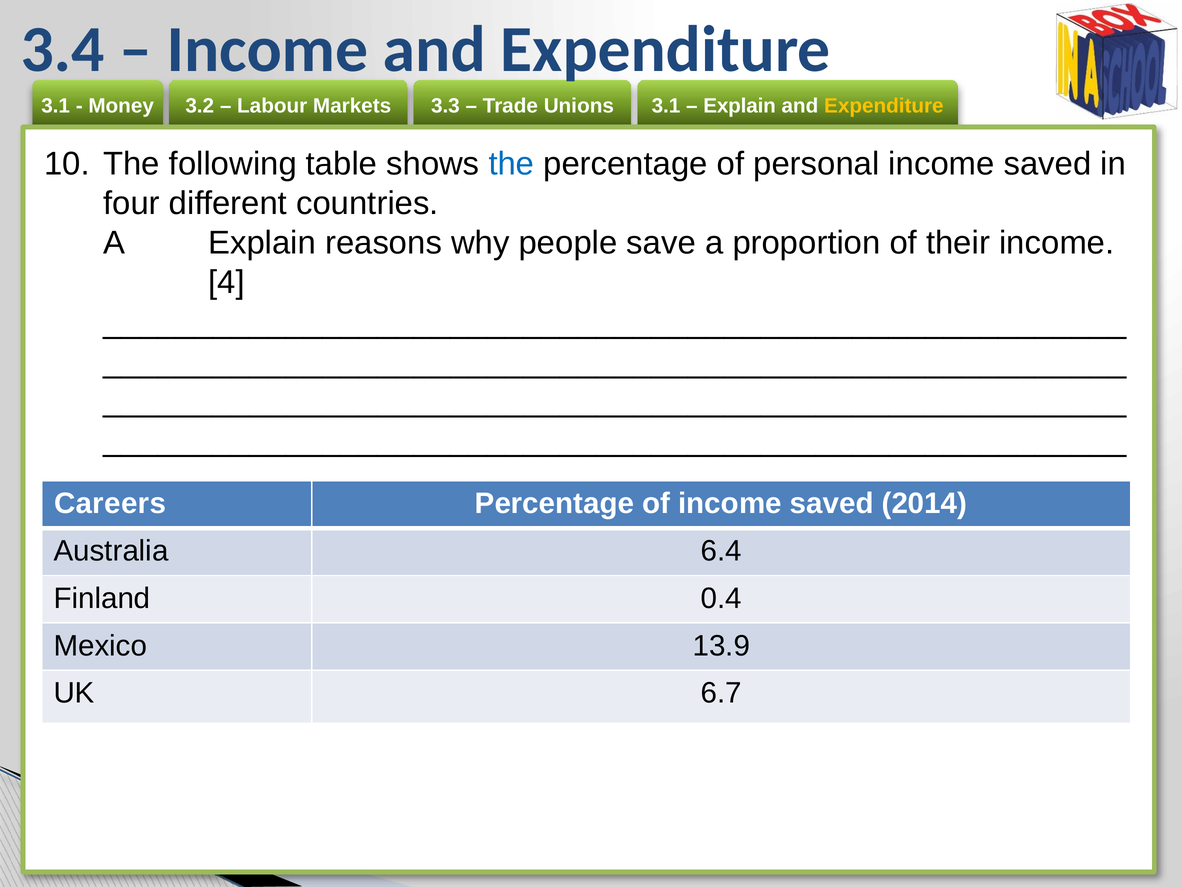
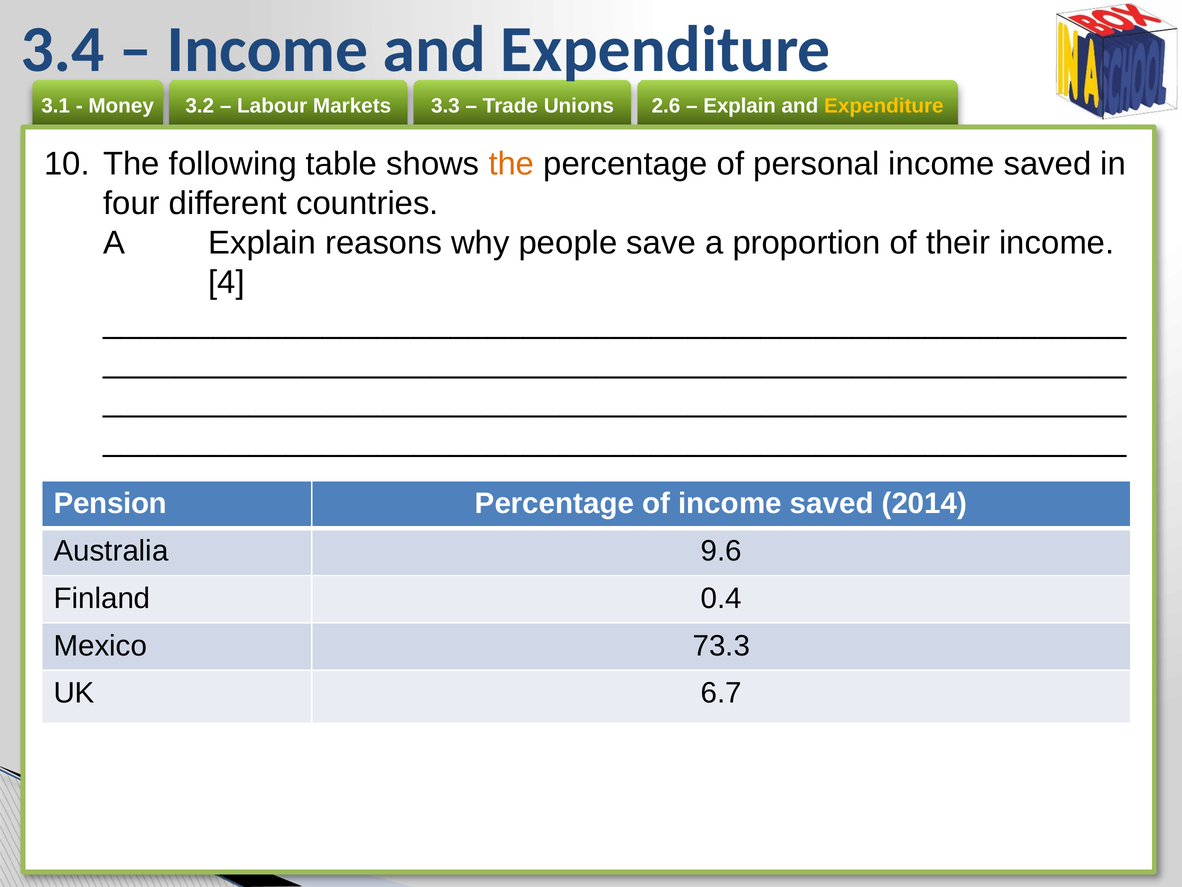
3.1 at (666, 106): 3.1 -> 2.6
the at (511, 164) colour: blue -> orange
Careers: Careers -> Pension
6.4: 6.4 -> 9.6
13.9: 13.9 -> 73.3
